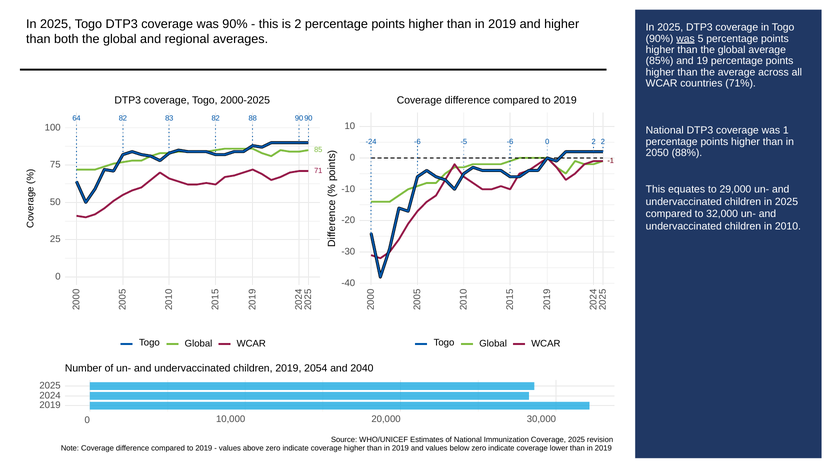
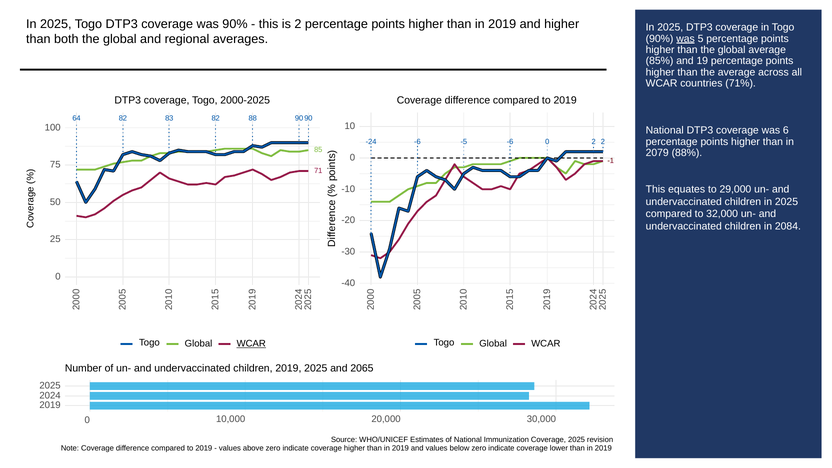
was 1: 1 -> 6
2050: 2050 -> 2079
2010: 2010 -> 2084
WCAR at (251, 344) underline: none -> present
2019 2054: 2054 -> 2025
2040: 2040 -> 2065
